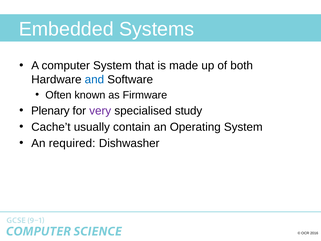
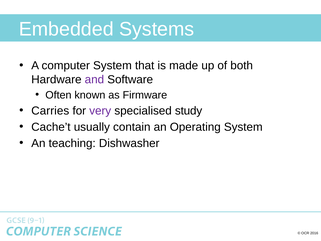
and colour: blue -> purple
Plenary: Plenary -> Carries
required: required -> teaching
